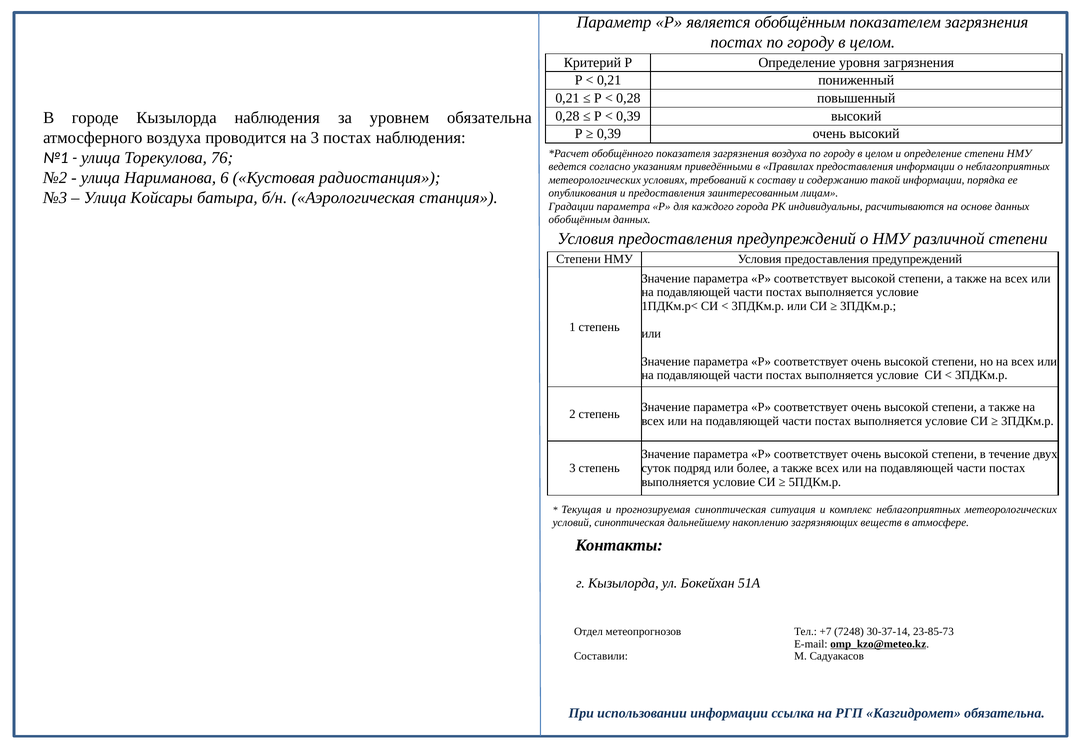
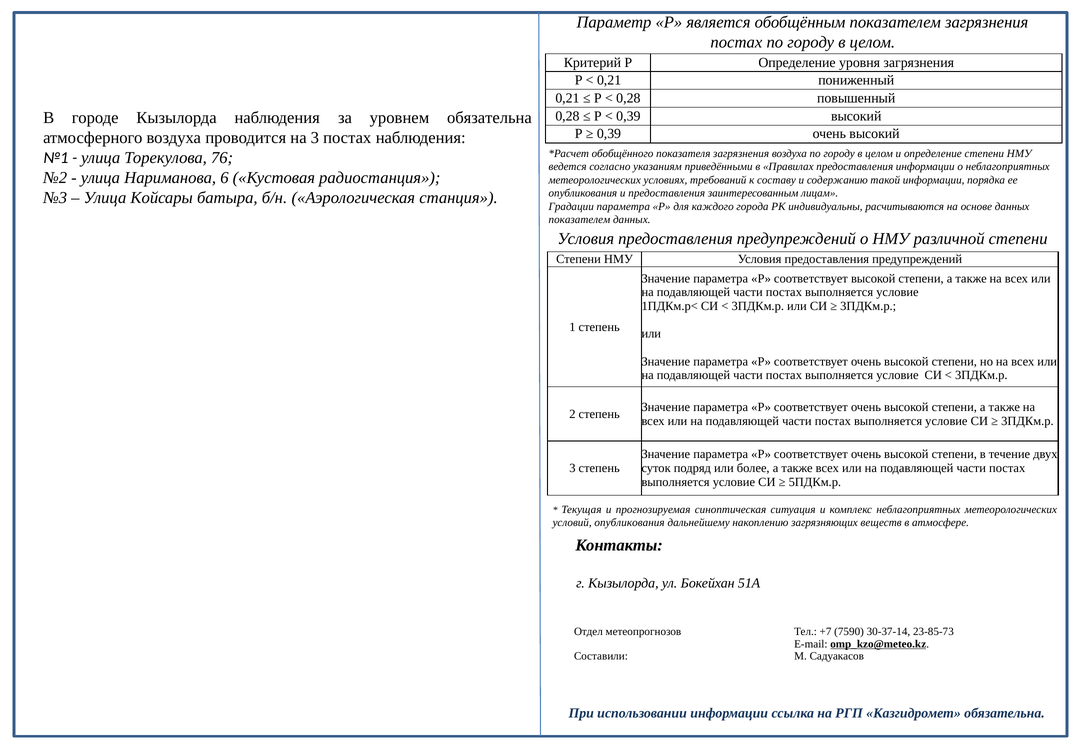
обобщённым at (579, 220): обобщённым -> показателем
условий синоптическая: синоптическая -> опубликования
7248: 7248 -> 7590
